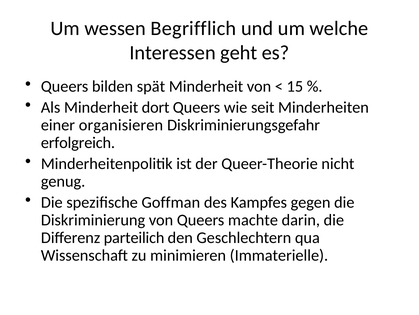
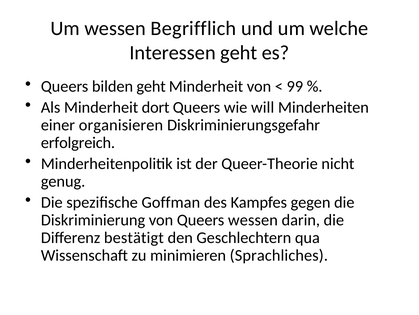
bilden spät: spät -> geht
15: 15 -> 99
seit: seit -> will
Queers machte: machte -> wessen
parteilich: parteilich -> bestätigt
Immaterielle: Immaterielle -> Sprachliches
